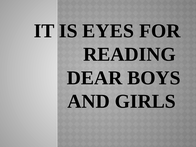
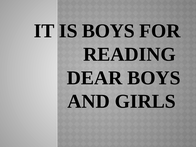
IS EYES: EYES -> BOYS
